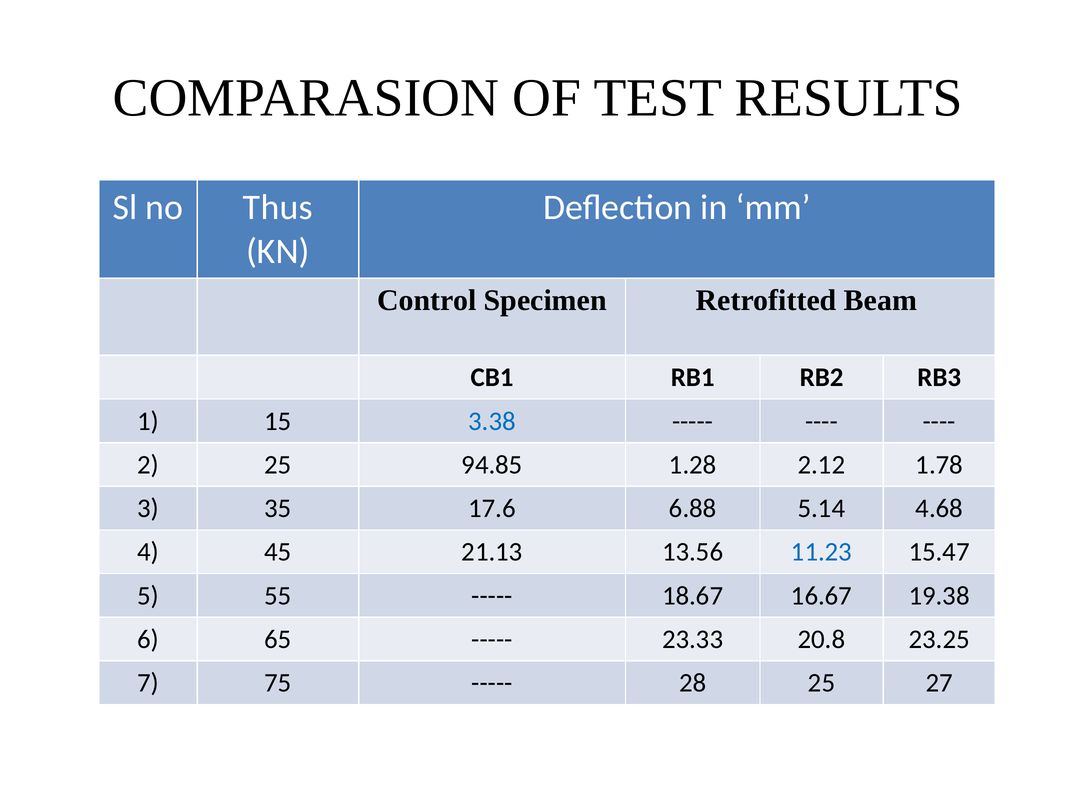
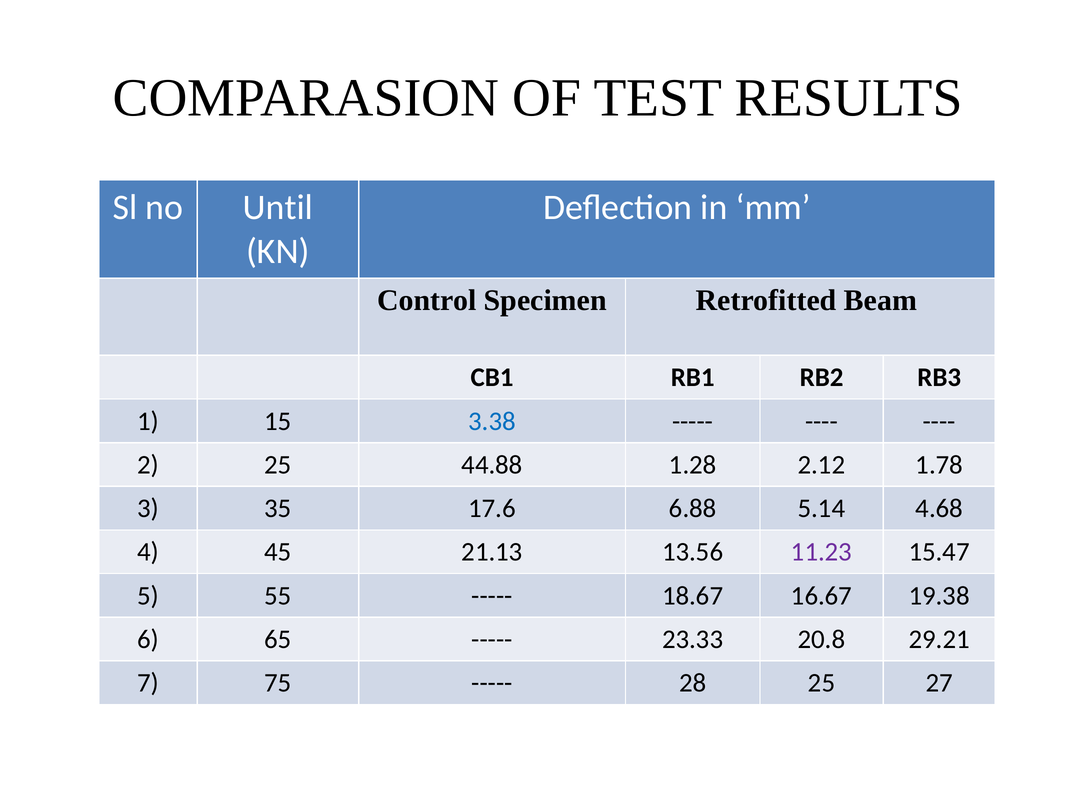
Thus: Thus -> Until
94.85: 94.85 -> 44.88
11.23 colour: blue -> purple
23.25: 23.25 -> 29.21
